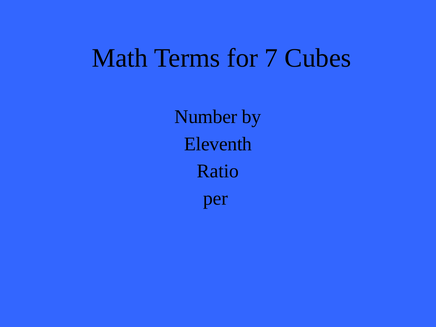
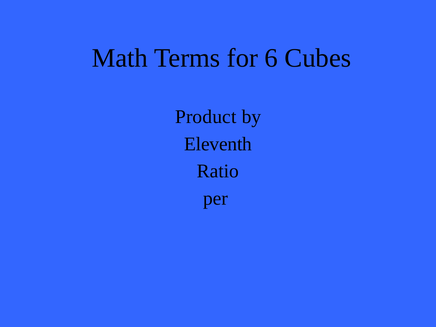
7: 7 -> 6
Number: Number -> Product
